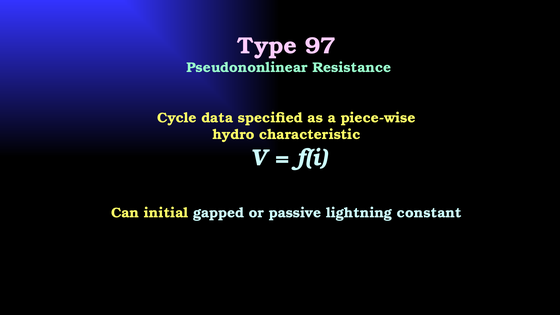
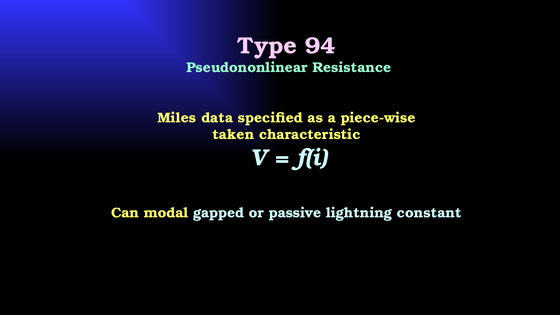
97: 97 -> 94
Cycle: Cycle -> Miles
hydro: hydro -> taken
initial: initial -> modal
